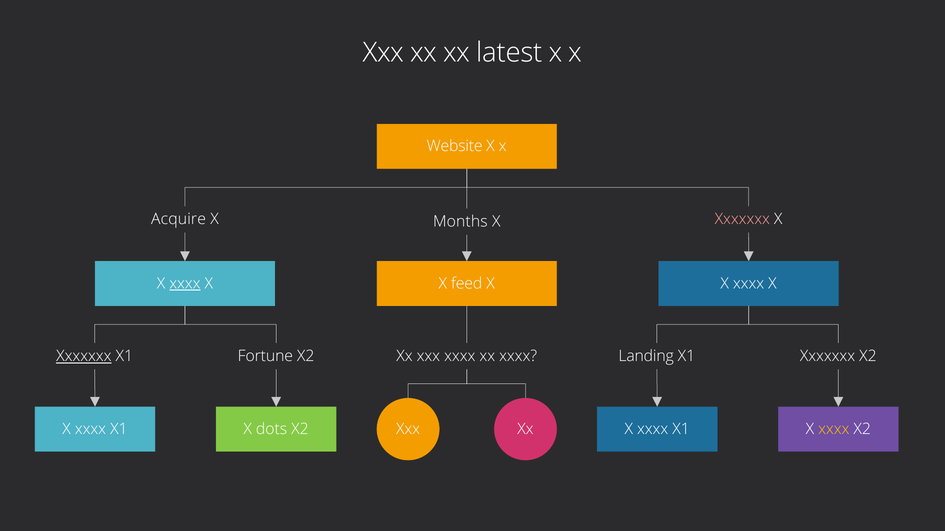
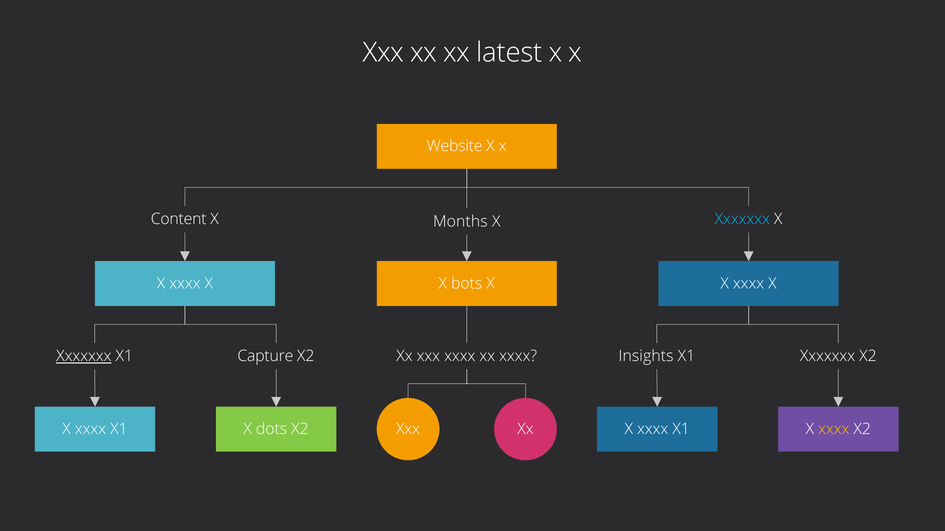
Acquire: Acquire -> Content
Xxxxxxx at (742, 219) colour: pink -> light blue
xxxx at (185, 284) underline: present -> none
feed: feed -> bots
Fortune: Fortune -> Capture
Landing: Landing -> Insights
